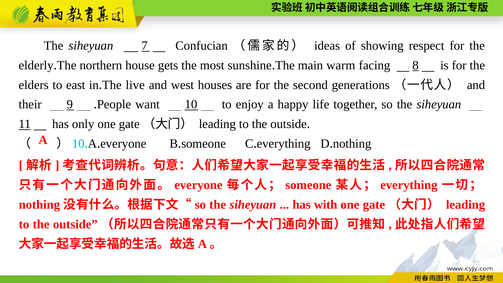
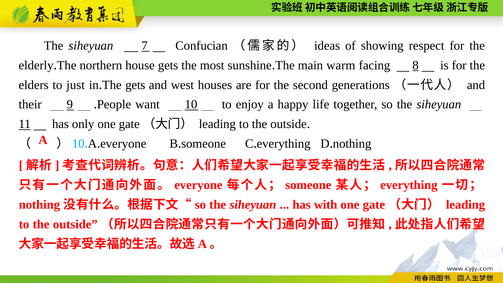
east: east -> just
The live: live -> gets
